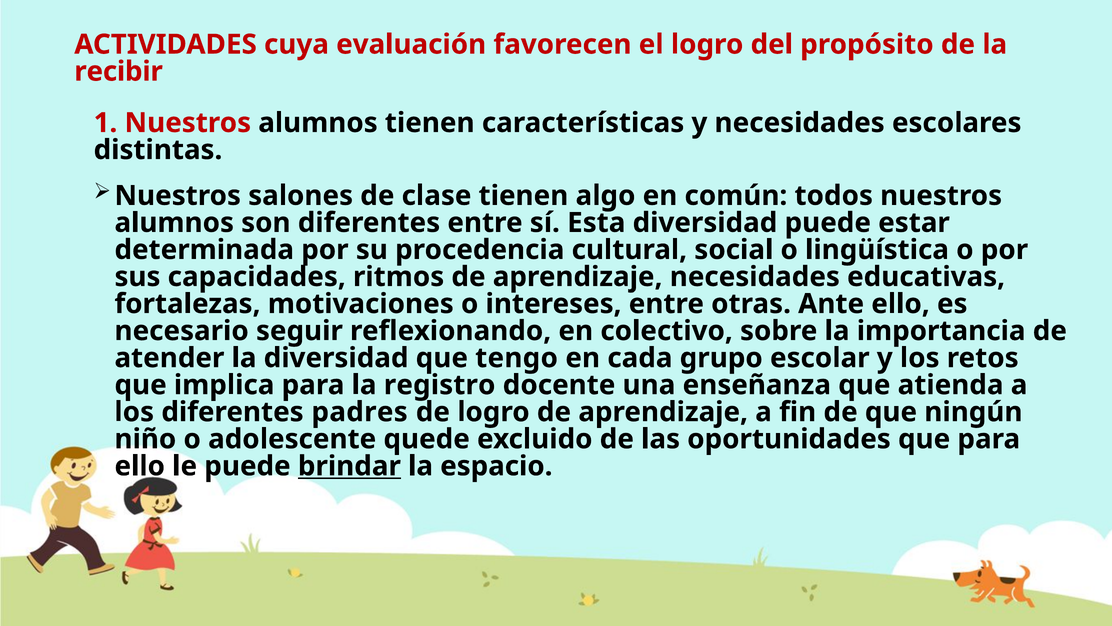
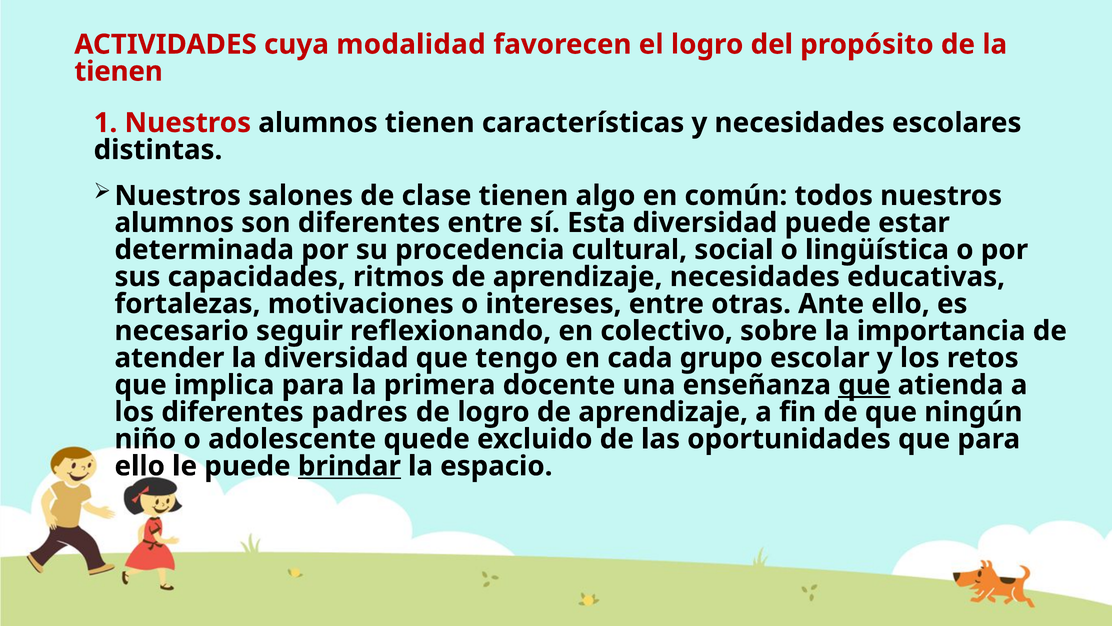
evaluación: evaluación -> modalidad
recibir at (119, 71): recibir -> tienen
registro: registro -> primera
que at (864, 385) underline: none -> present
